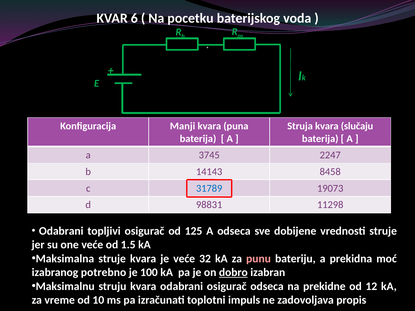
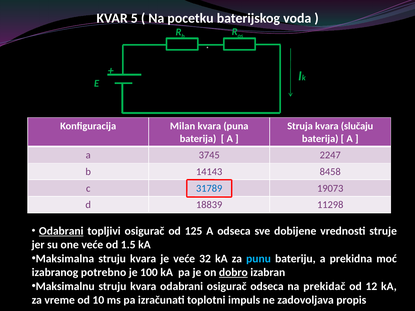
6: 6 -> 5
Manji: Manji -> Milan
98831: 98831 -> 18839
Odabrani at (61, 231) underline: none -> present
Maksimalna struje: struje -> struju
punu colour: pink -> light blue
prekidne: prekidne -> prekidač
